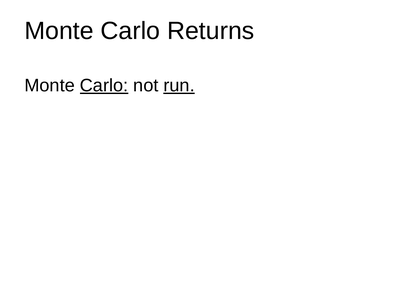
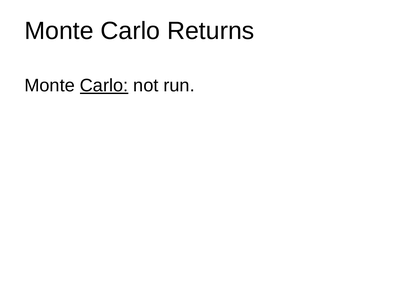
run underline: present -> none
